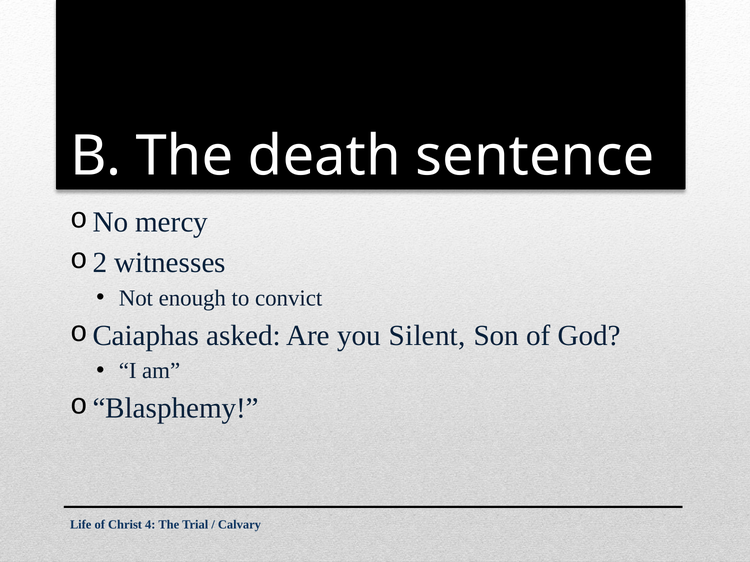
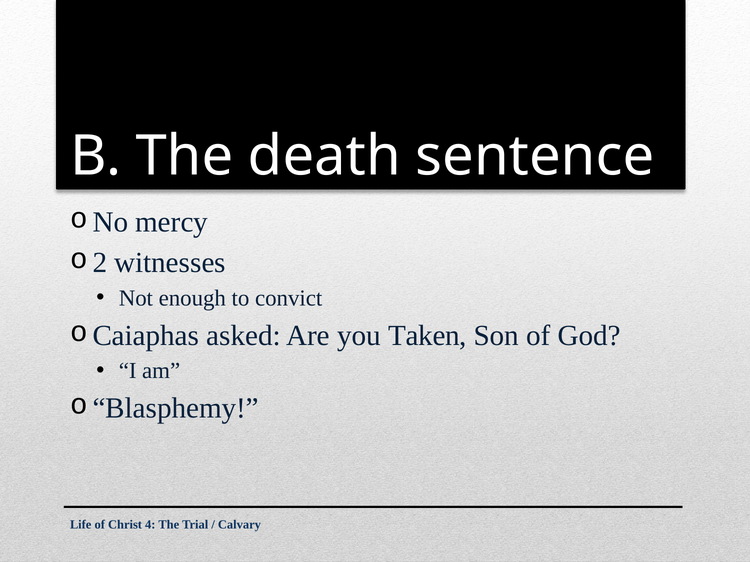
Silent: Silent -> Taken
